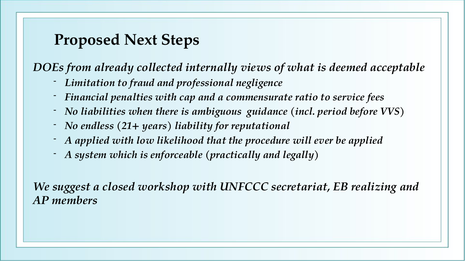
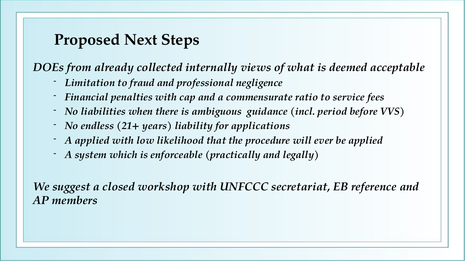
reputational: reputational -> applications
realizing: realizing -> reference
